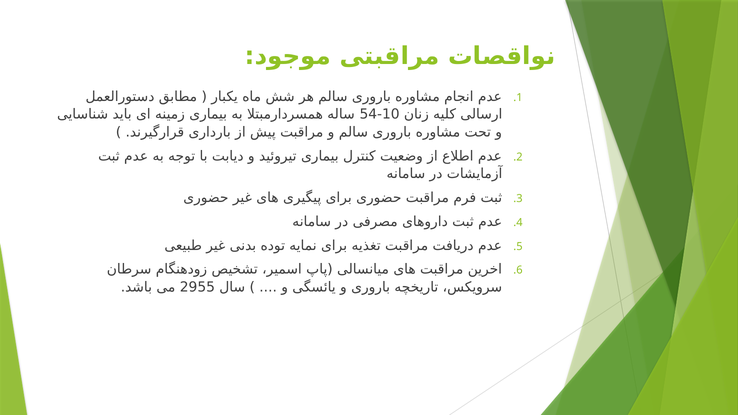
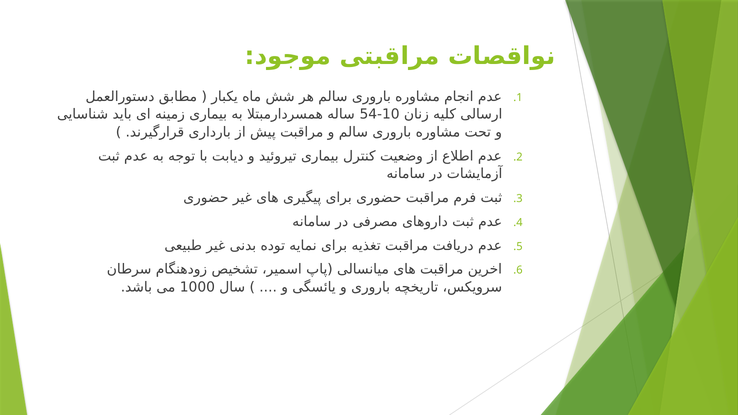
2955: 2955 -> 1000
